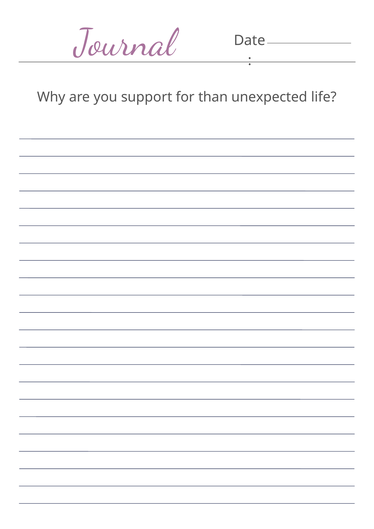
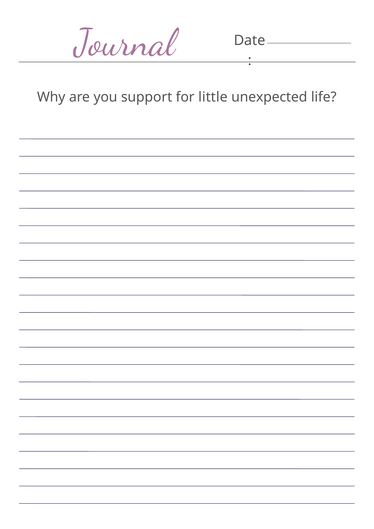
than: than -> little
